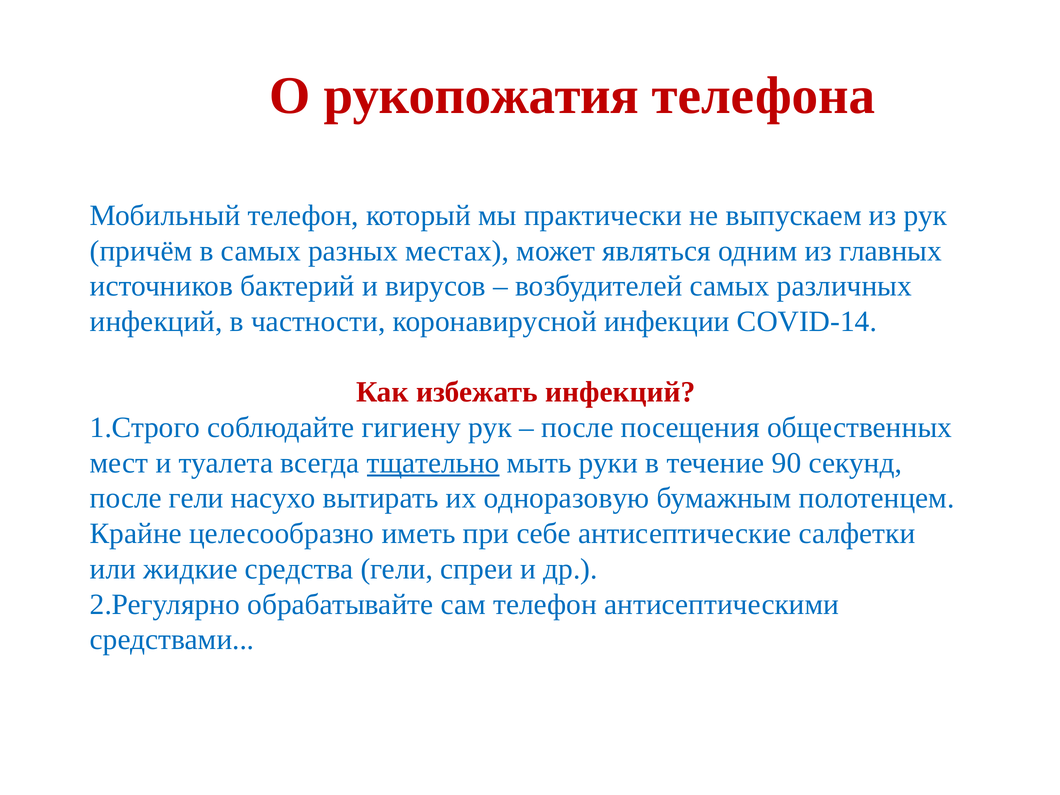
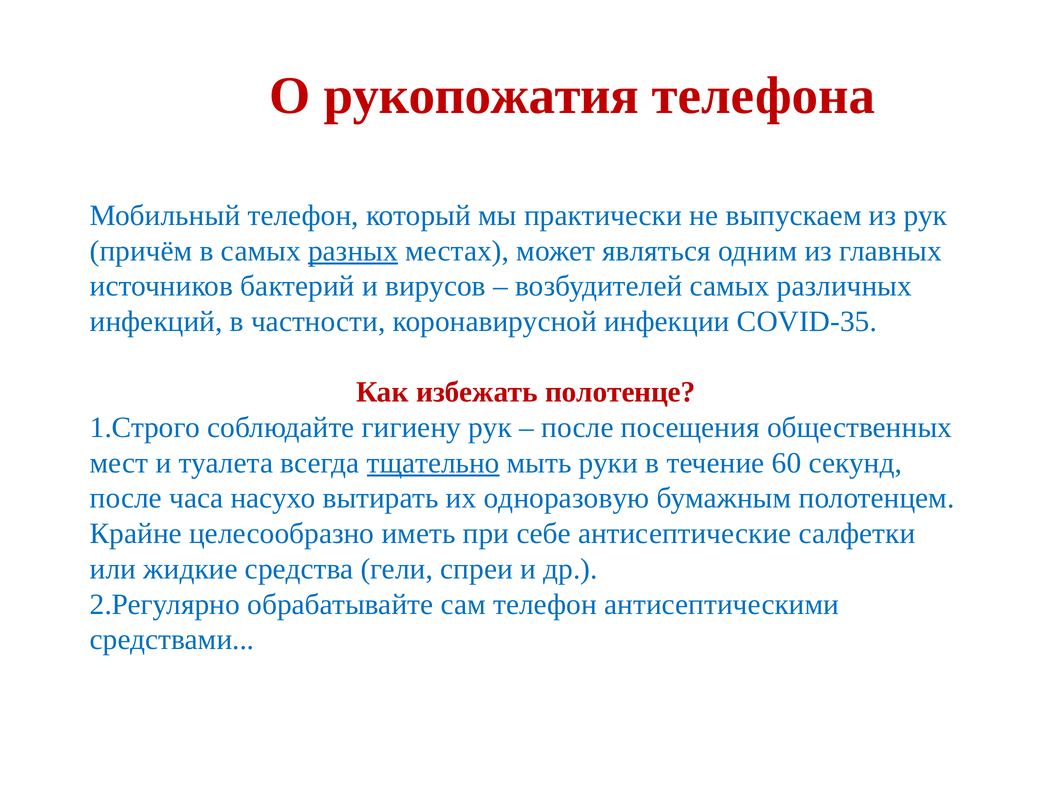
разных underline: none -> present
COVID-14: COVID-14 -> COVID-35
избежать инфекций: инфекций -> полотенце
90: 90 -> 60
после гели: гели -> часа
